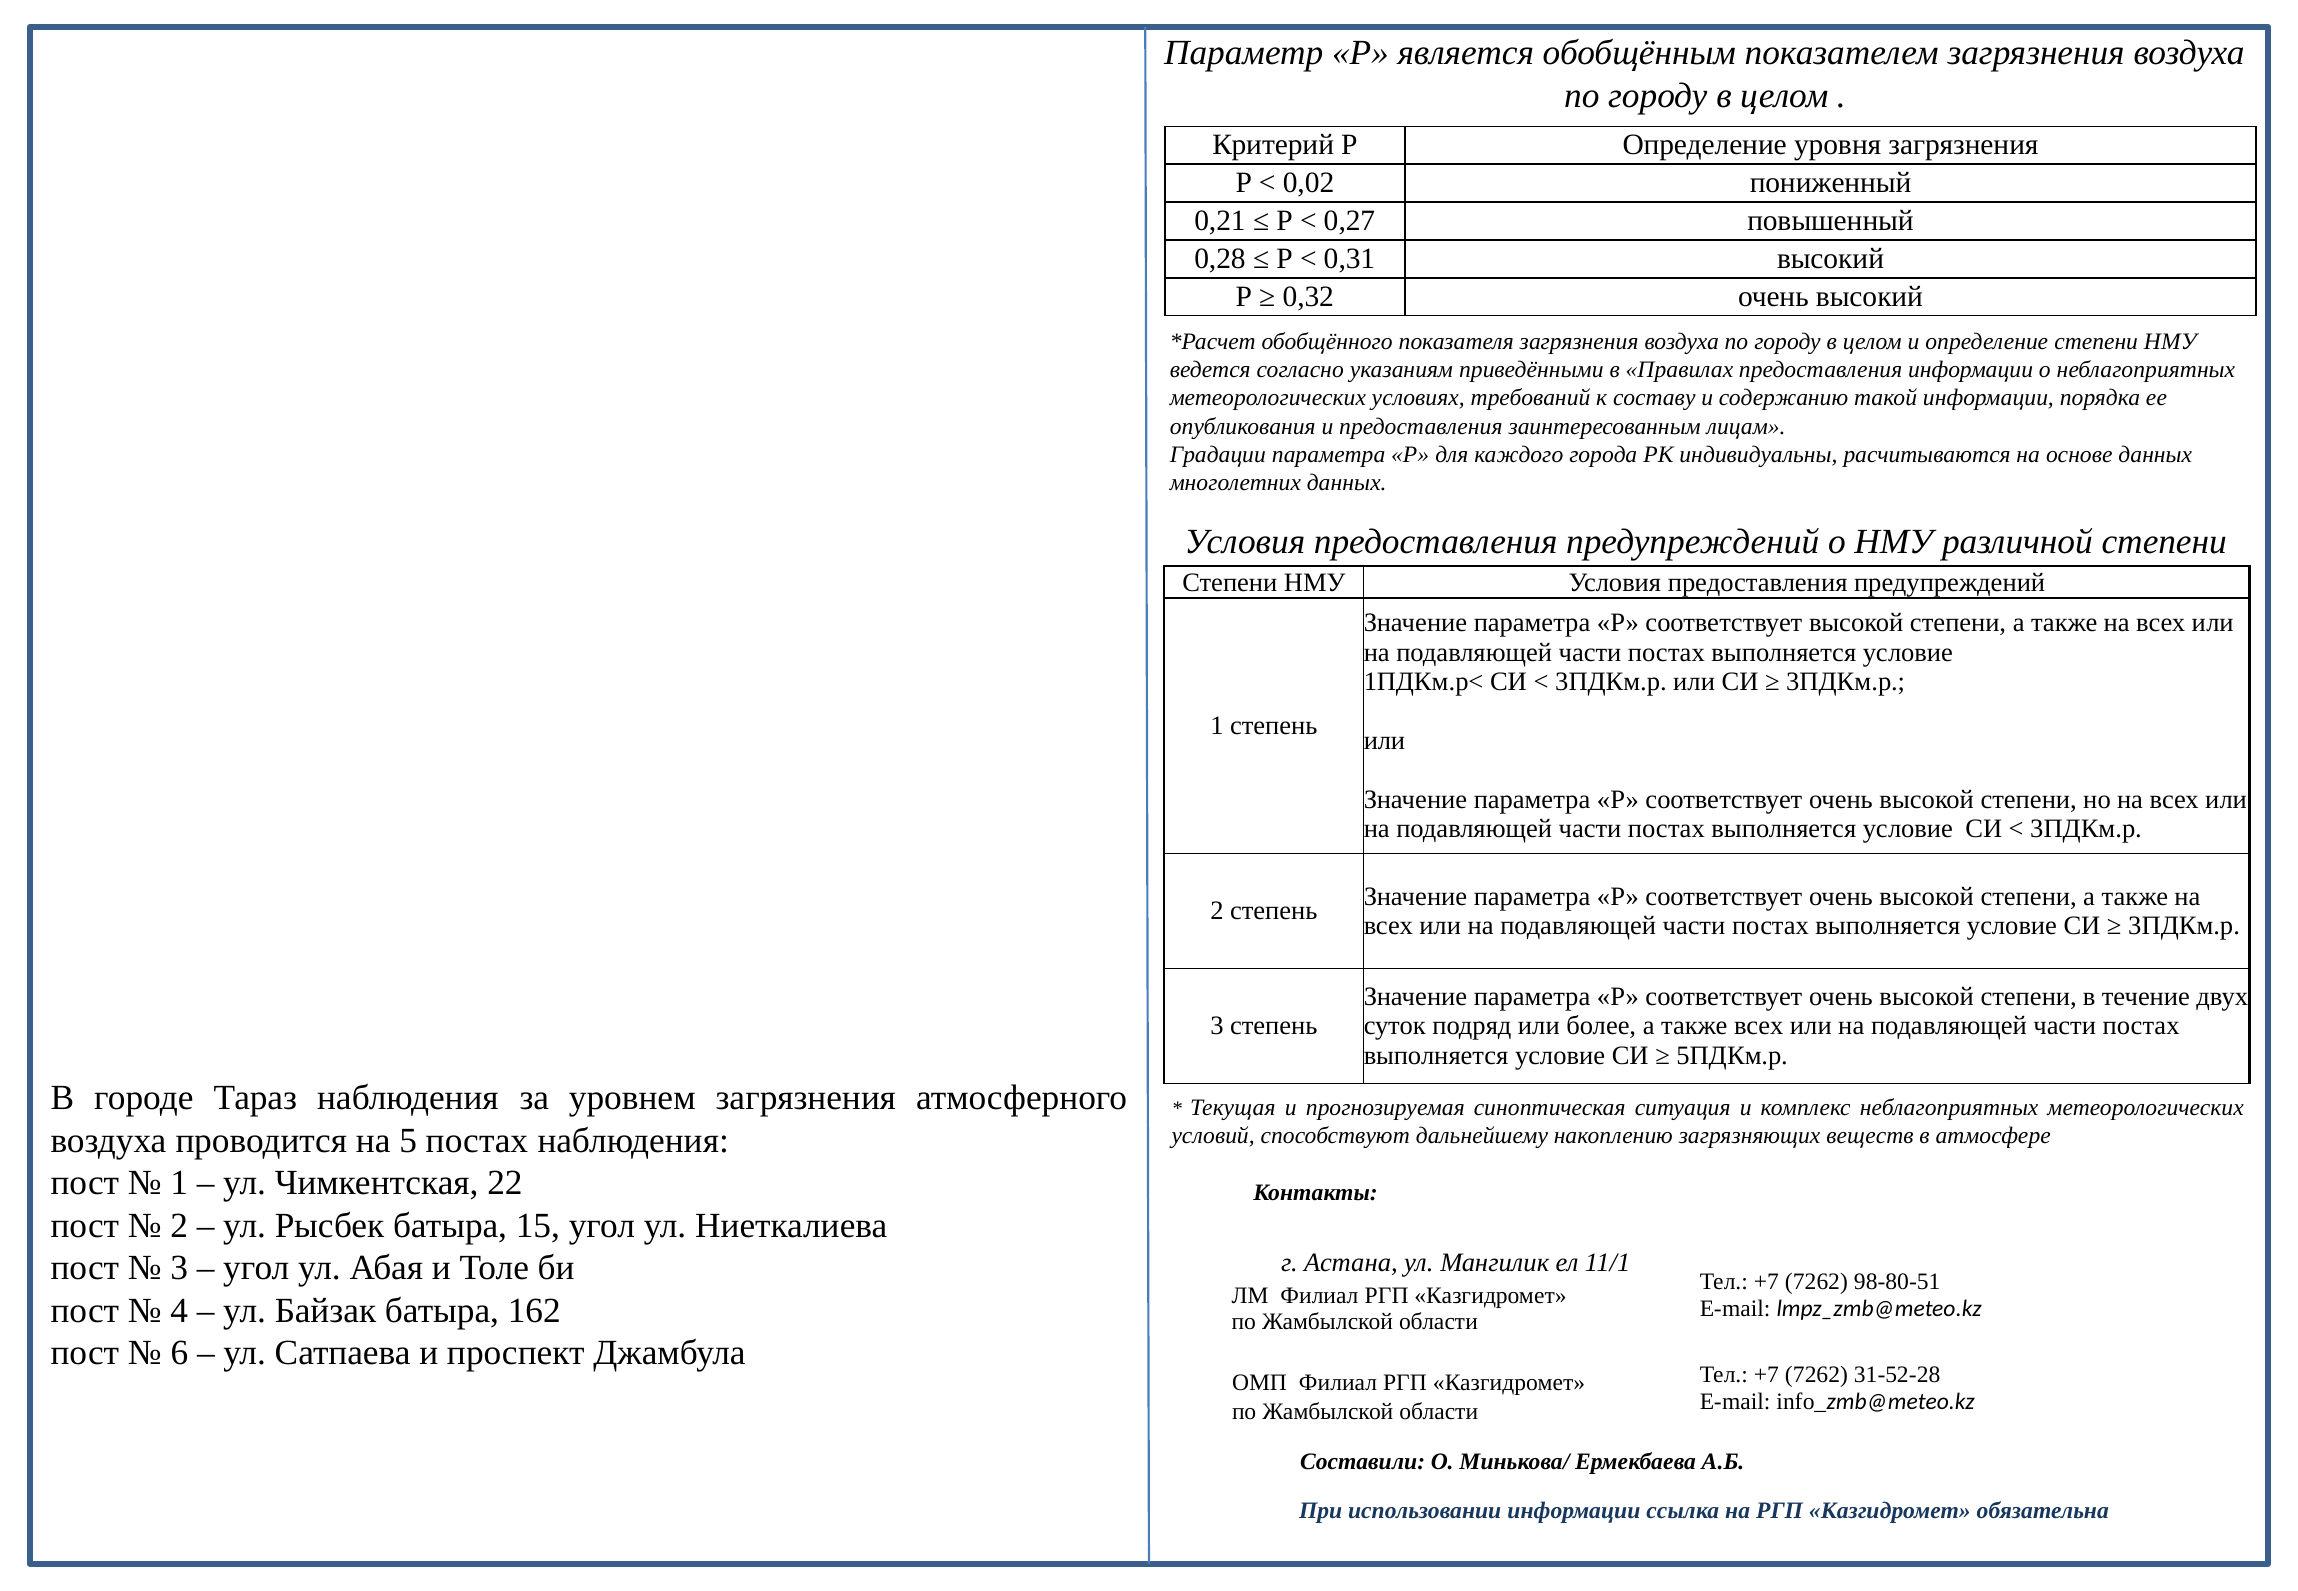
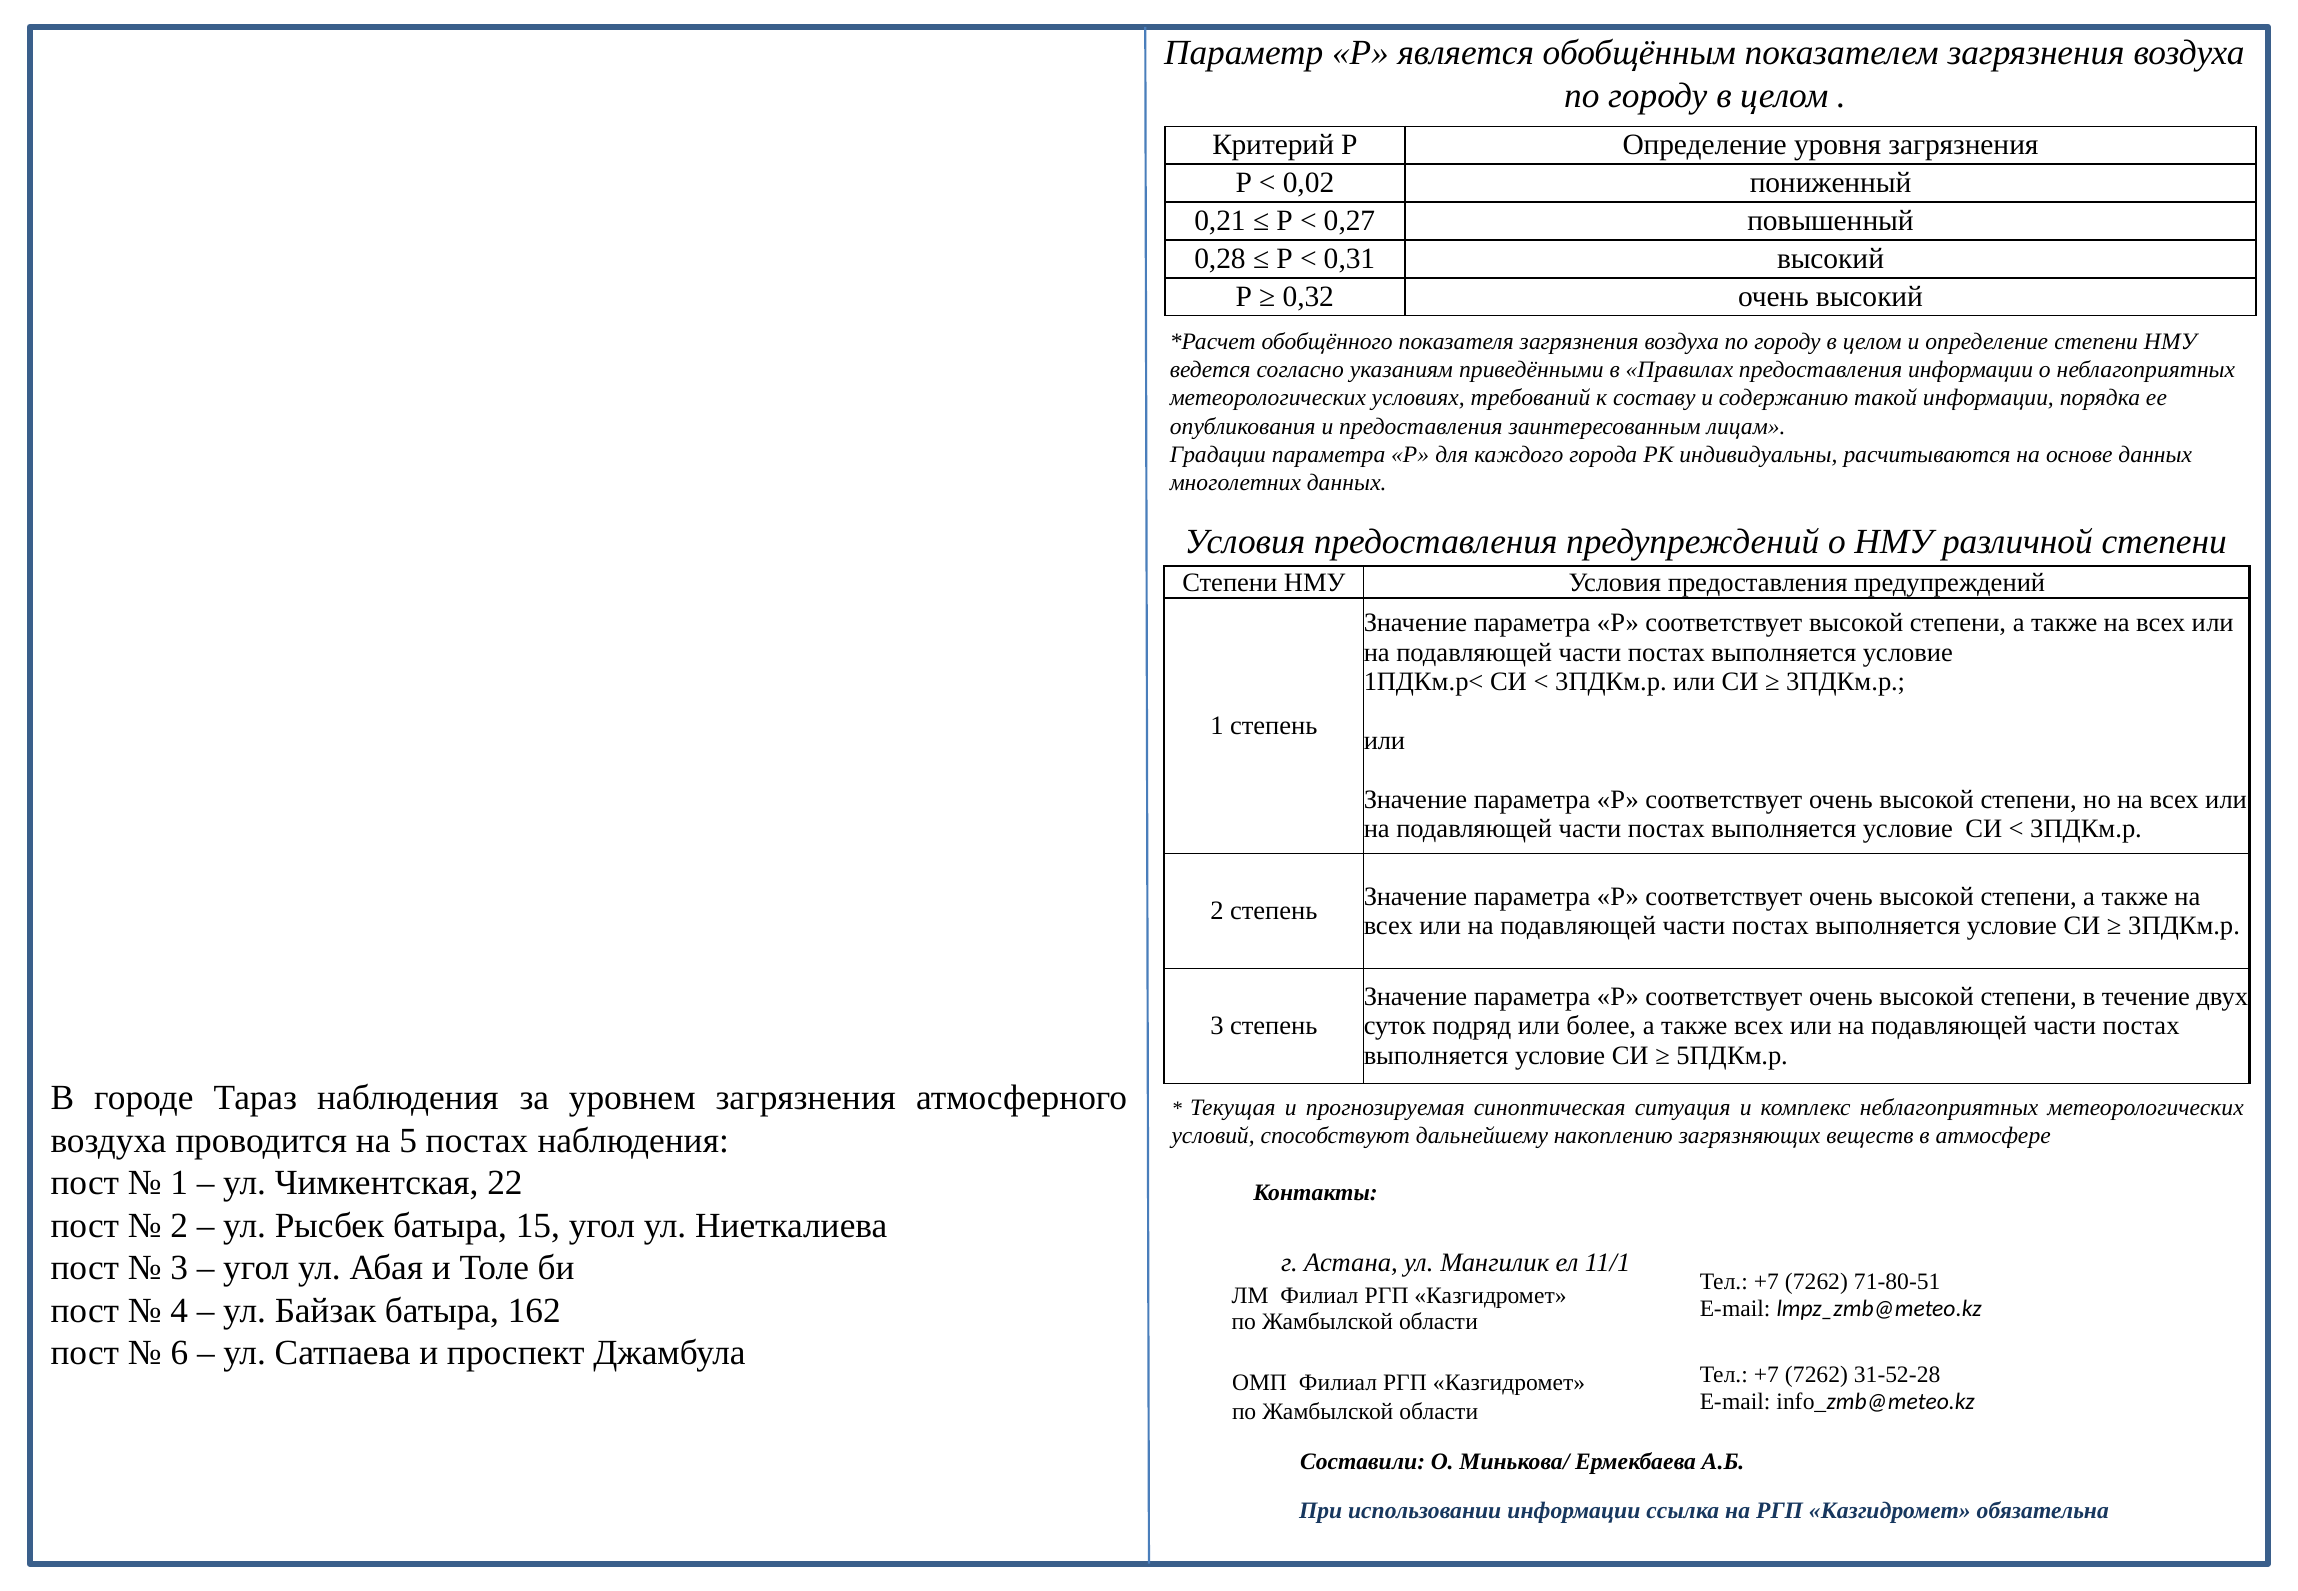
98-80-51: 98-80-51 -> 71-80-51
